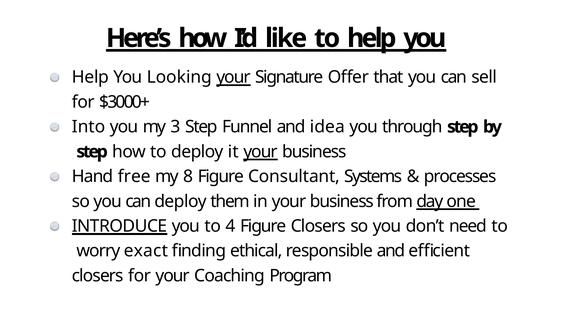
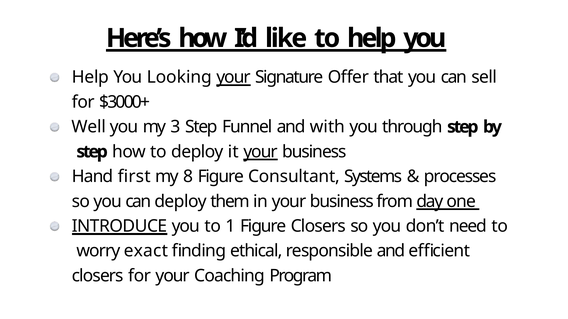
Into: Into -> Well
idea: idea -> with
free: free -> first
4: 4 -> 1
